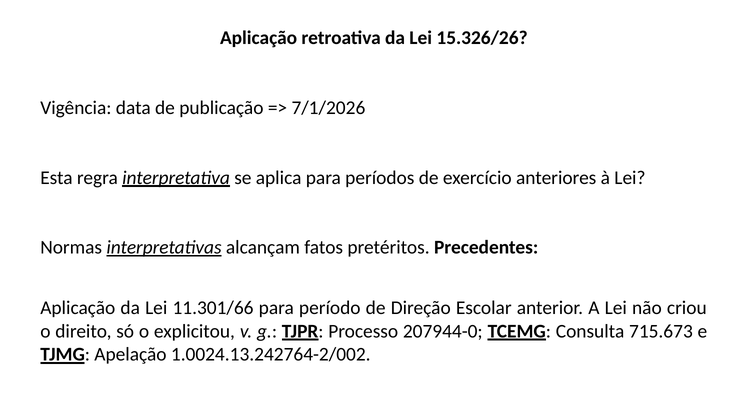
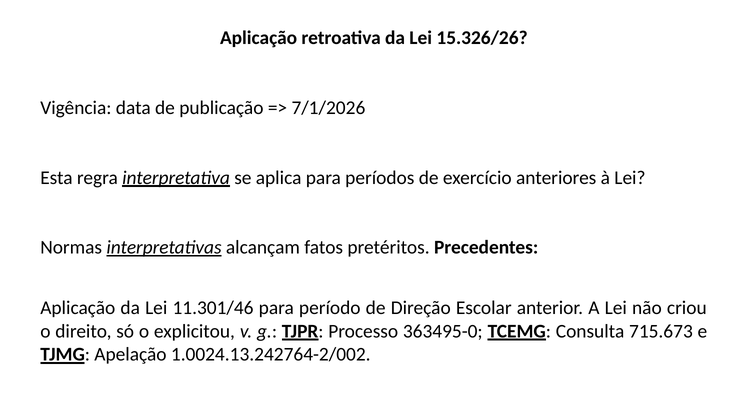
11.301/66: 11.301/66 -> 11.301/46
207944-0: 207944-0 -> 363495-0
